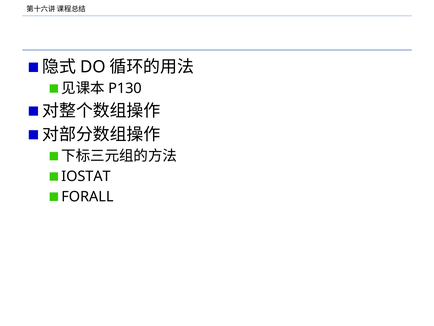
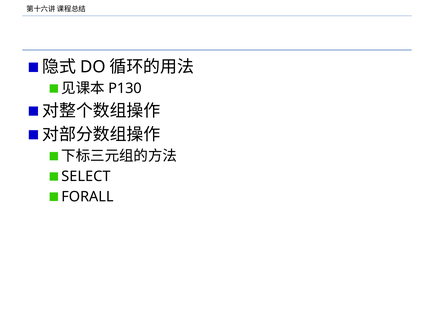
IOSTAT: IOSTAT -> SELECT
